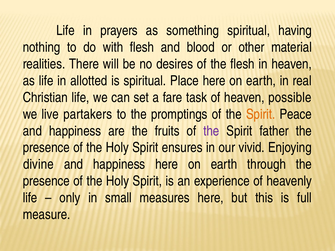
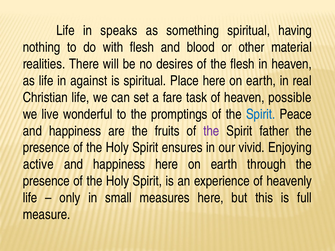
prayers: prayers -> speaks
allotted: allotted -> against
partakers: partakers -> wonderful
Spirit at (261, 114) colour: orange -> blue
divine: divine -> active
